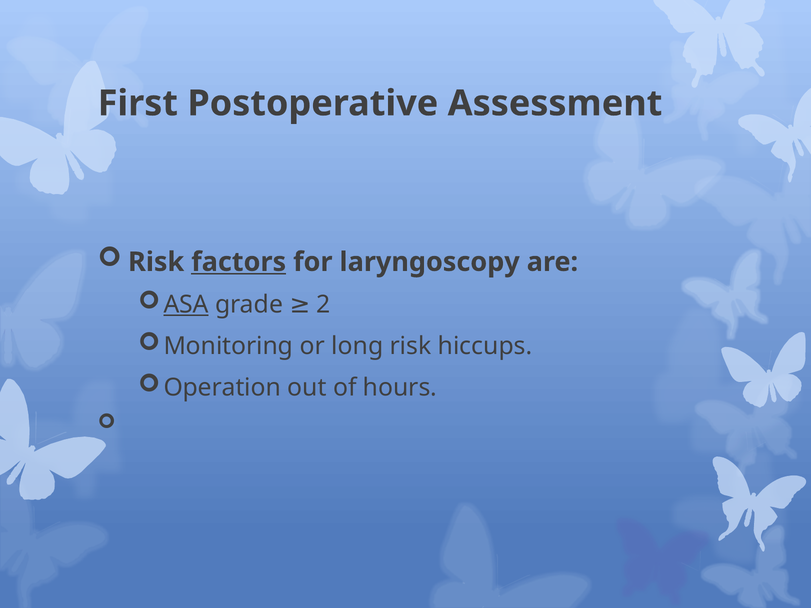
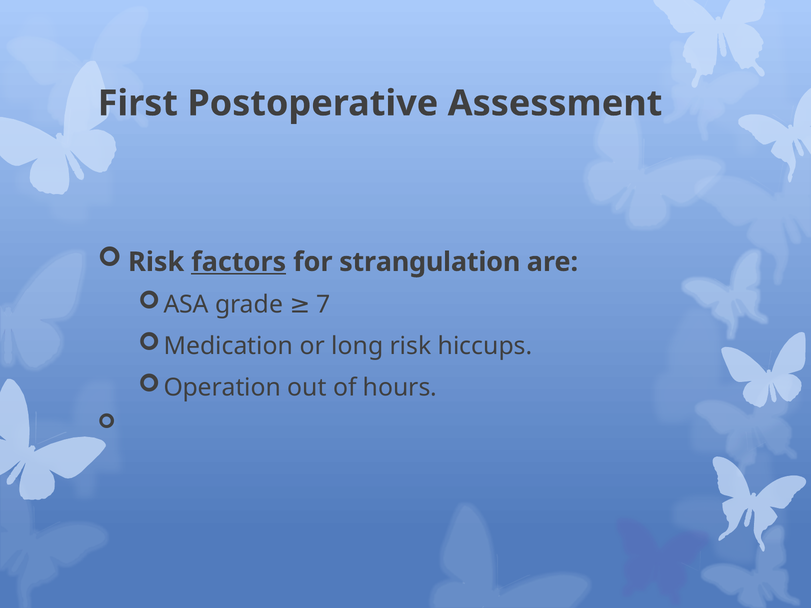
laryngoscopy: laryngoscopy -> strangulation
ASA underline: present -> none
2: 2 -> 7
Monitoring: Monitoring -> Medication
